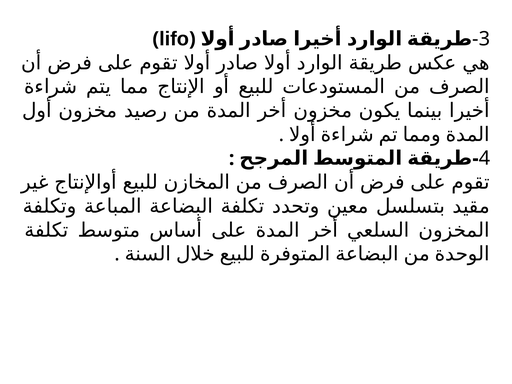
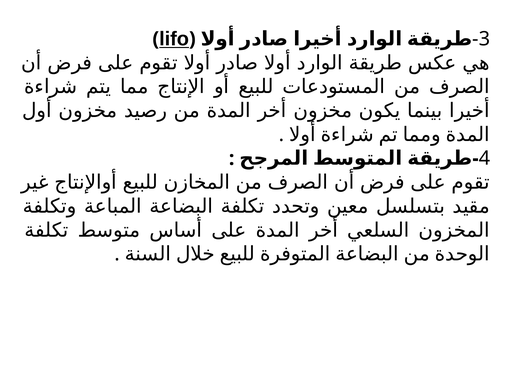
lifo underline: none -> present
